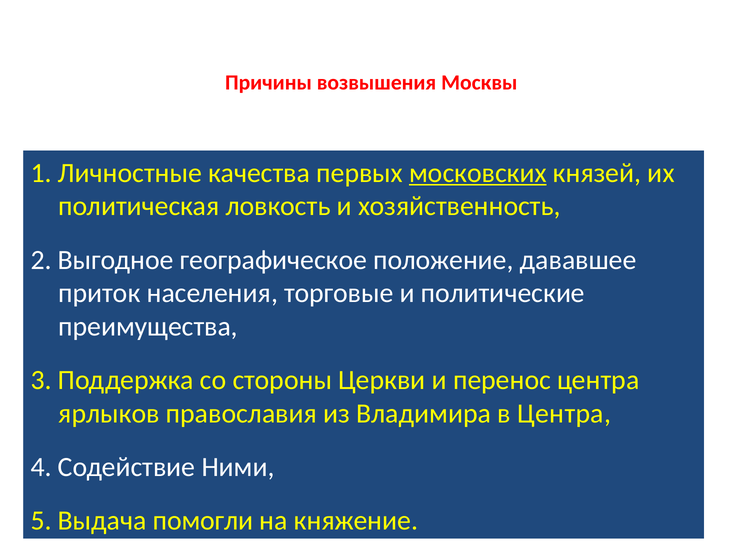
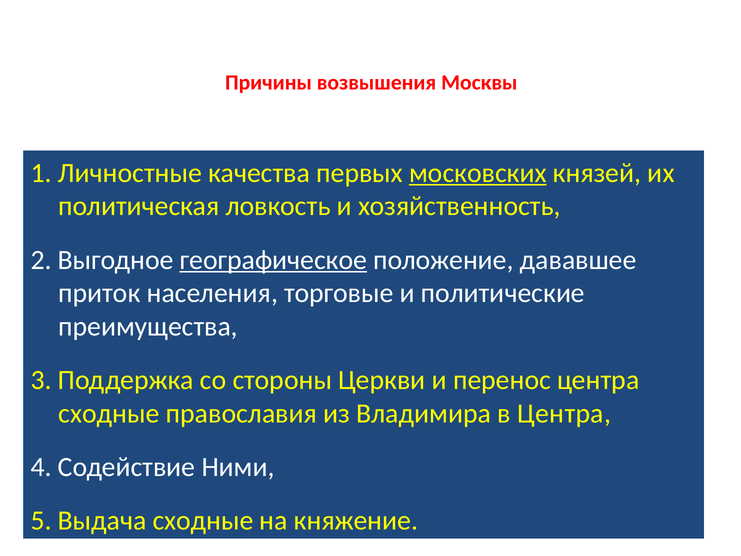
географическое underline: none -> present
ярлыков at (109, 413): ярлыков -> сходные
Выдача помогли: помогли -> сходные
